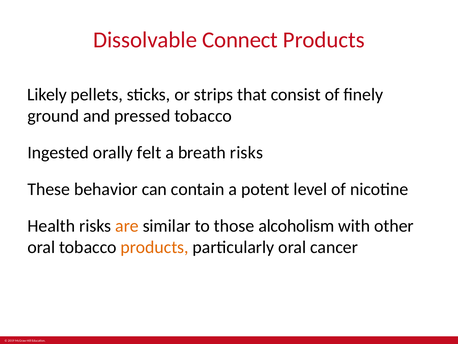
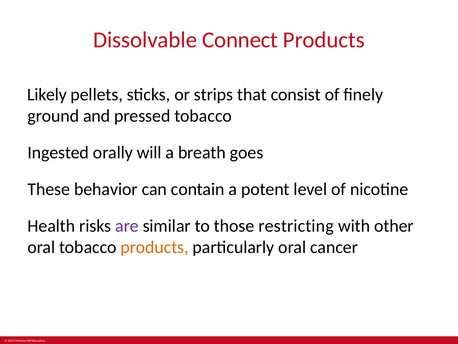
felt: felt -> will
breath risks: risks -> goes
are colour: orange -> purple
alcoholism: alcoholism -> restricting
